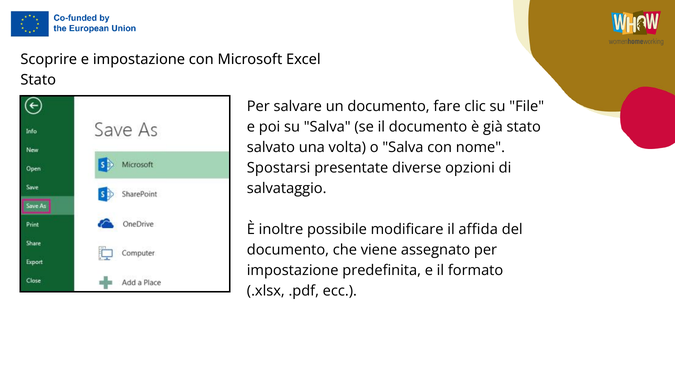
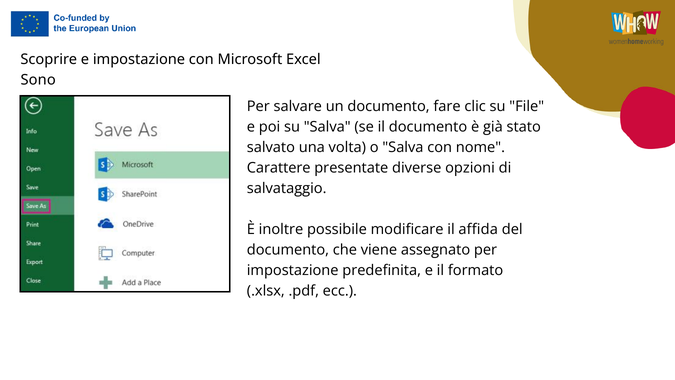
Stato at (38, 80): Stato -> Sono
Spostarsi: Spostarsi -> Carattere
